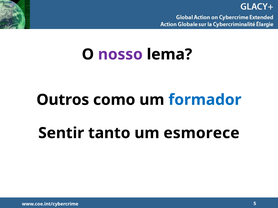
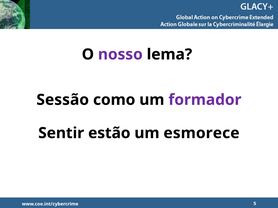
Outros: Outros -> Sessão
formador colour: blue -> purple
tanto: tanto -> estão
